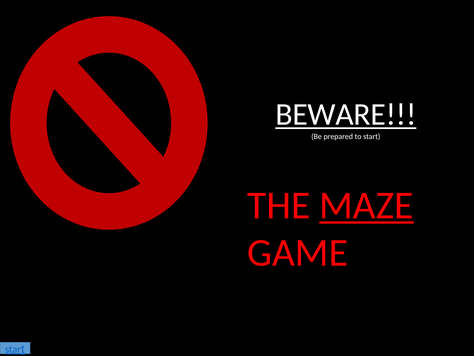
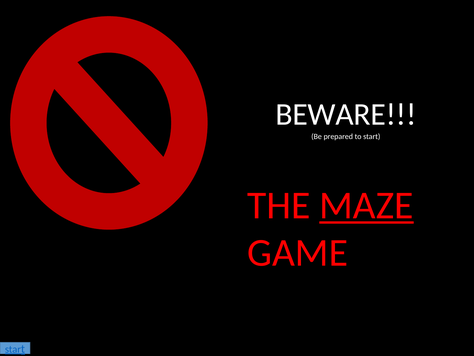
BEWARE underline: present -> none
